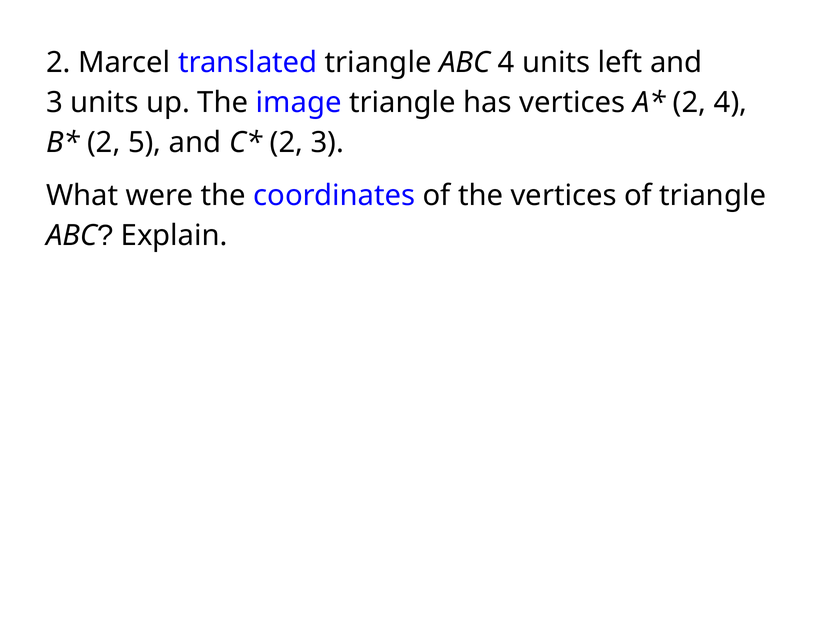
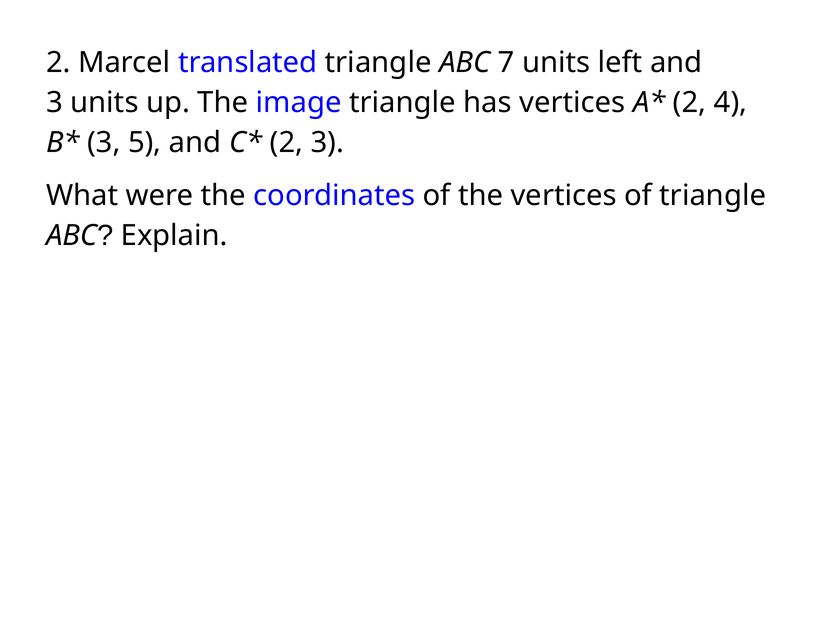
ABC 4: 4 -> 7
2 at (104, 143): 2 -> 3
